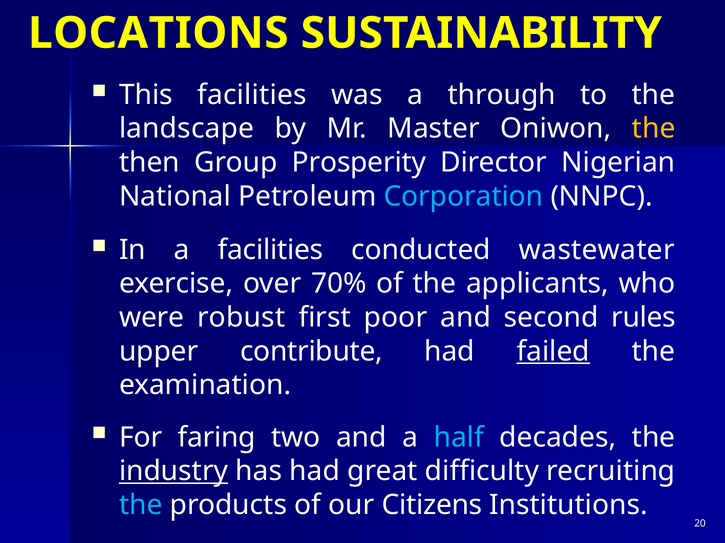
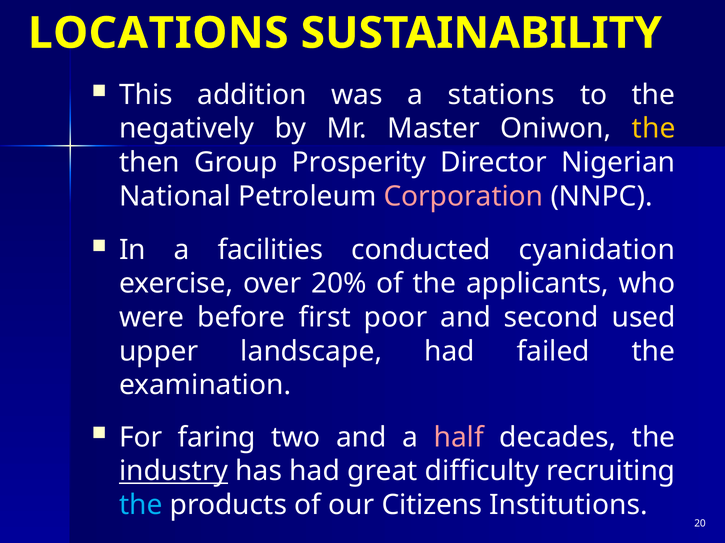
This facilities: facilities -> addition
through: through -> stations
landscape: landscape -> negatively
Corporation colour: light blue -> pink
wastewater: wastewater -> cyanidation
70%: 70% -> 20%
robust: robust -> before
rules: rules -> used
contribute: contribute -> landscape
failed underline: present -> none
half colour: light blue -> pink
